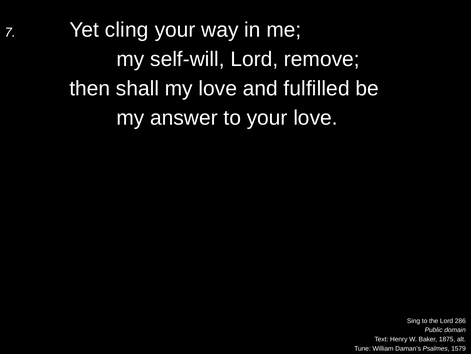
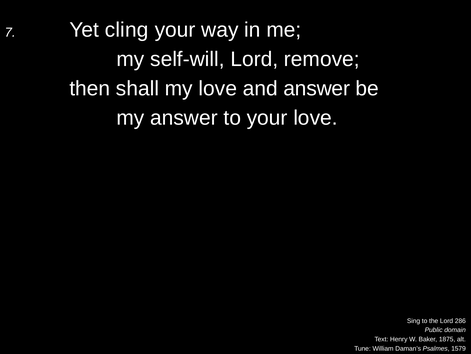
and fulfilled: fulfilled -> answer
